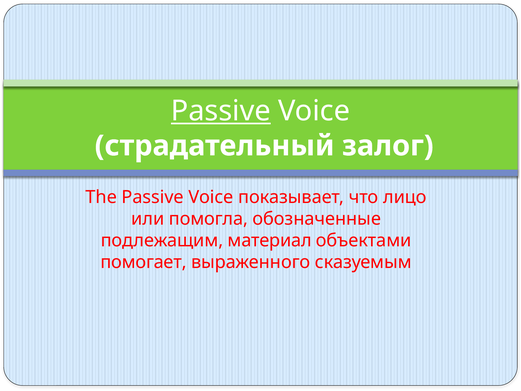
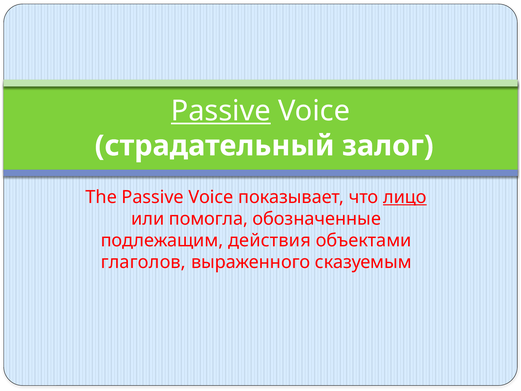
лицо underline: none -> present
материал: материал -> действия
помогает: помогает -> глаголов
